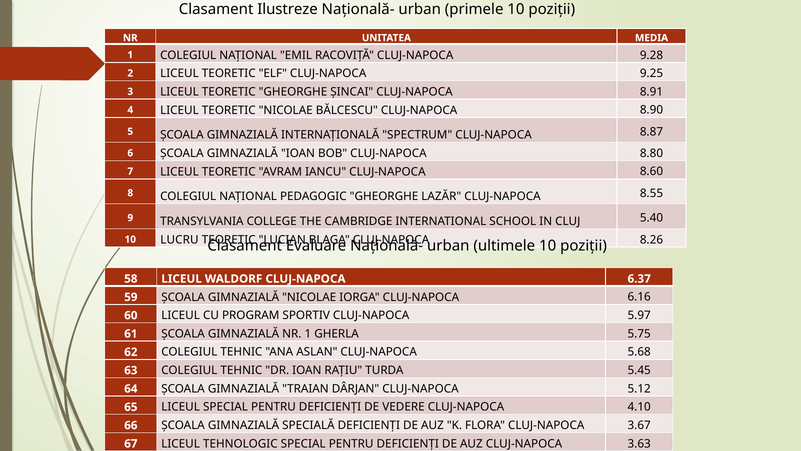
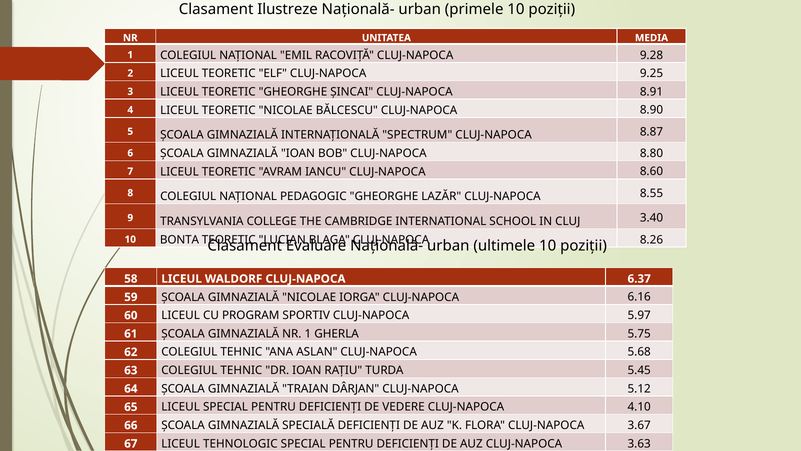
5.40: 5.40 -> 3.40
LUCRU: LUCRU -> BONTA
